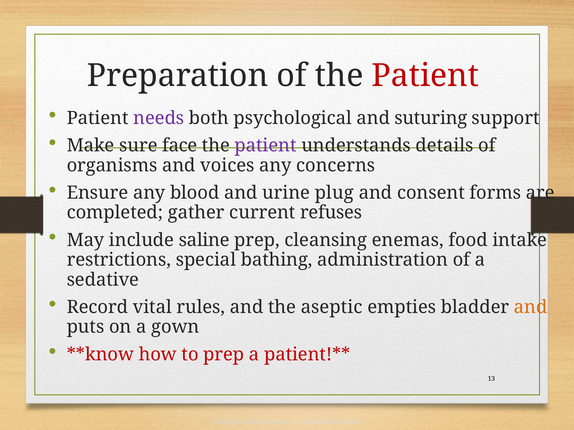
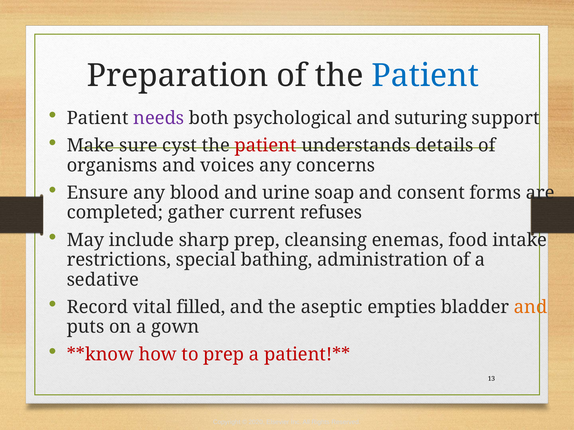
Patient at (425, 76) colour: red -> blue
face: face -> cyst
patient at (266, 146) colour: purple -> red
plug: plug -> soap
saline: saline -> sharp
rules: rules -> filled
